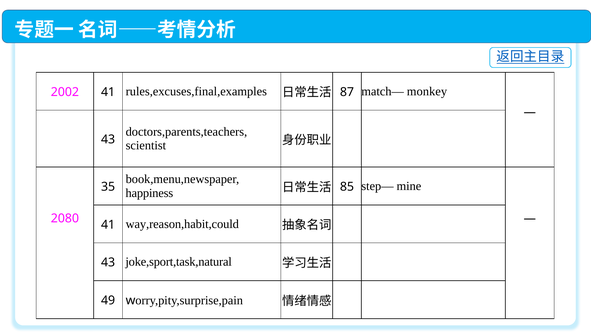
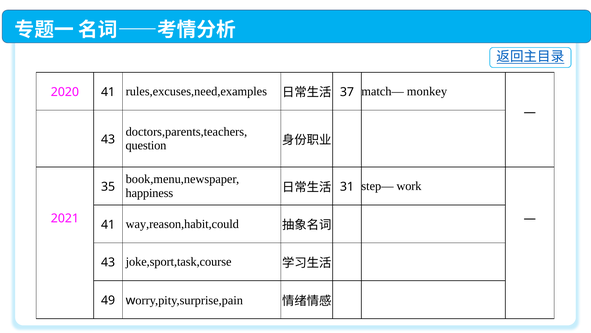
2002: 2002 -> 2020
rules,excuses,final,examples: rules,excuses,final,examples -> rules,excuses,need,examples
87: 87 -> 37
scientist: scientist -> question
85: 85 -> 31
mine: mine -> work
2080: 2080 -> 2021
joke,sport,task,natural: joke,sport,task,natural -> joke,sport,task,course
